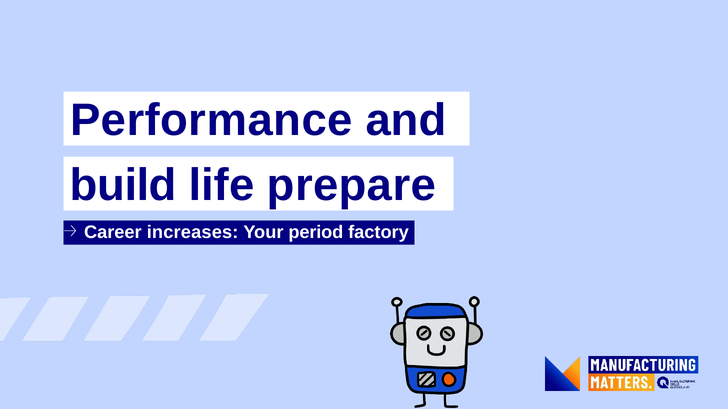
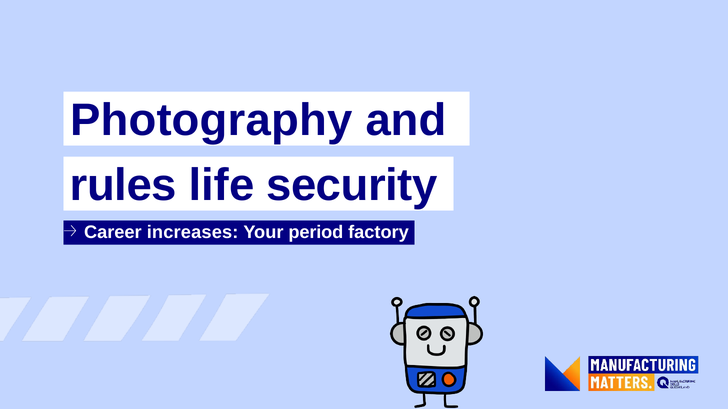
Performance: Performance -> Photography
build: build -> rules
prepare: prepare -> security
